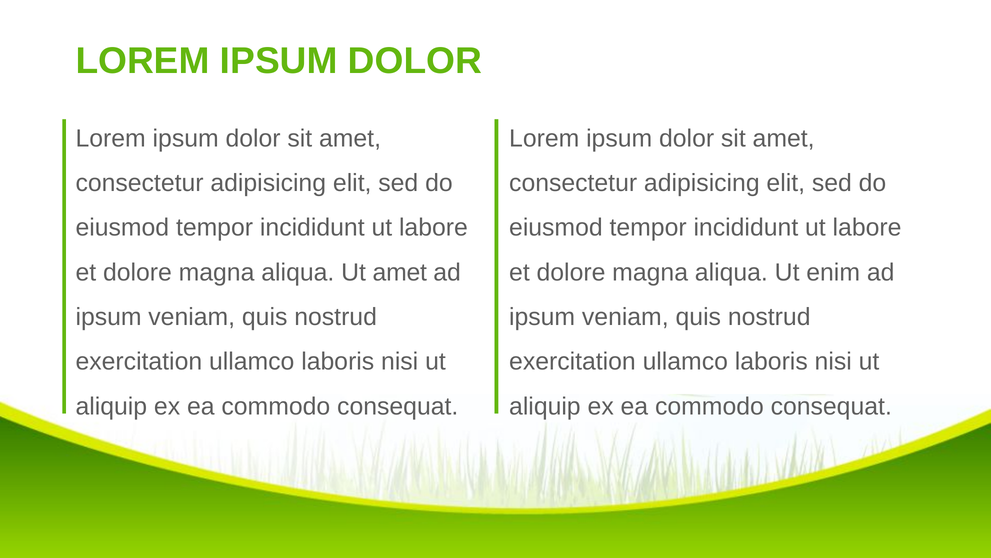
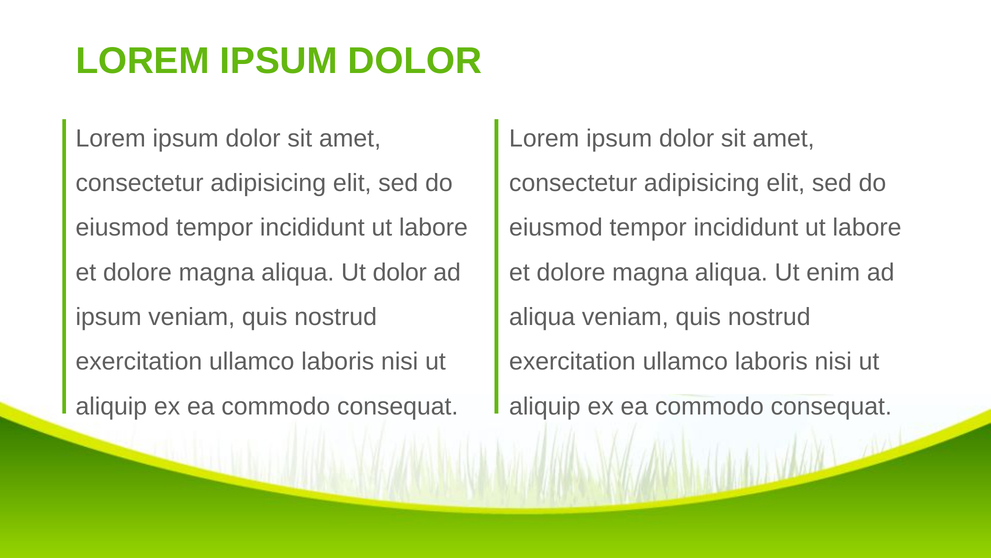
Ut amet: amet -> dolor
ipsum at (542, 317): ipsum -> aliqua
